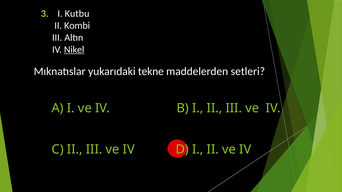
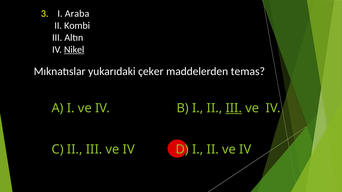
Kutbu: Kutbu -> Araba
tekne: tekne -> çeker
setleri: setleri -> temas
III at (234, 108) underline: none -> present
